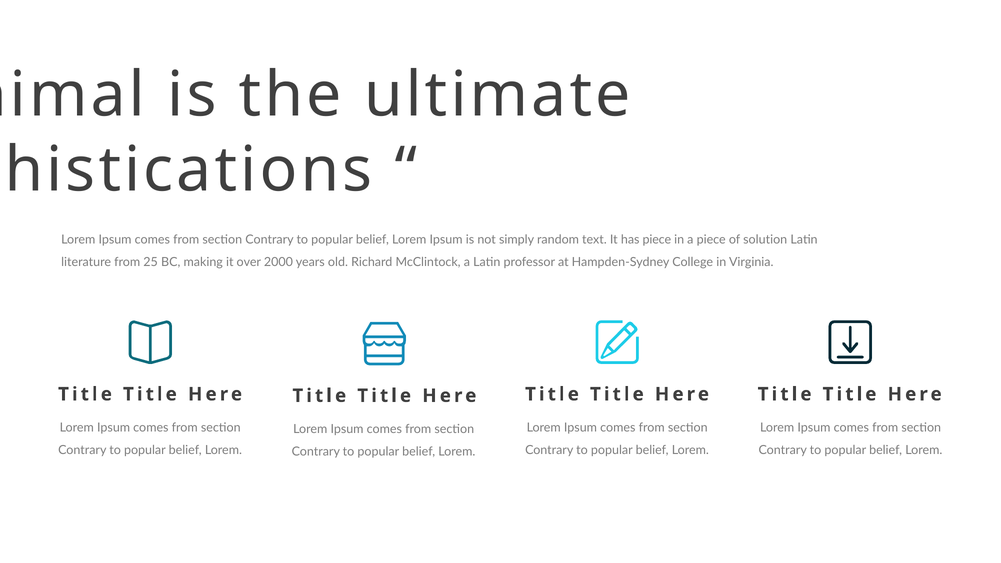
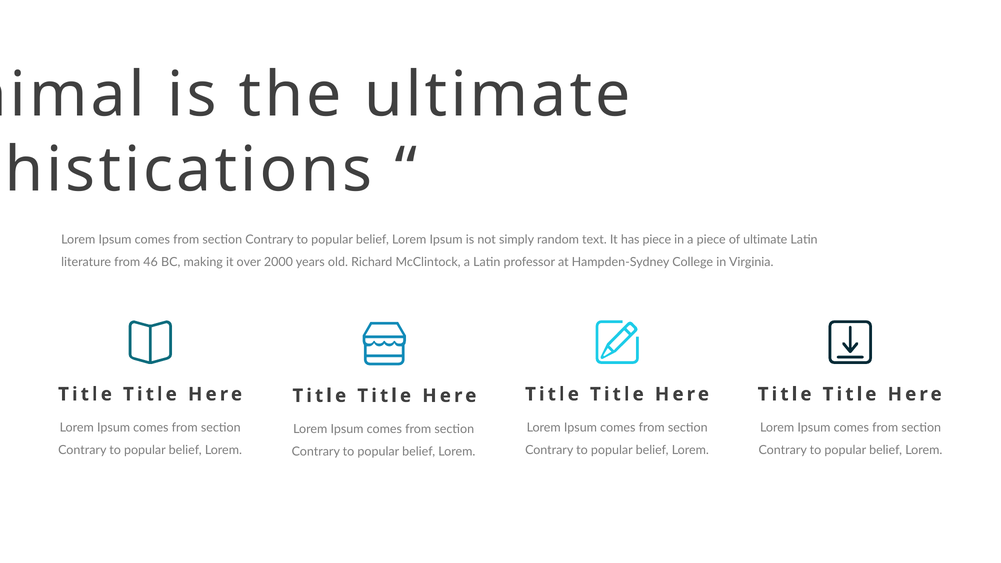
of solution: solution -> ultimate
25: 25 -> 46
